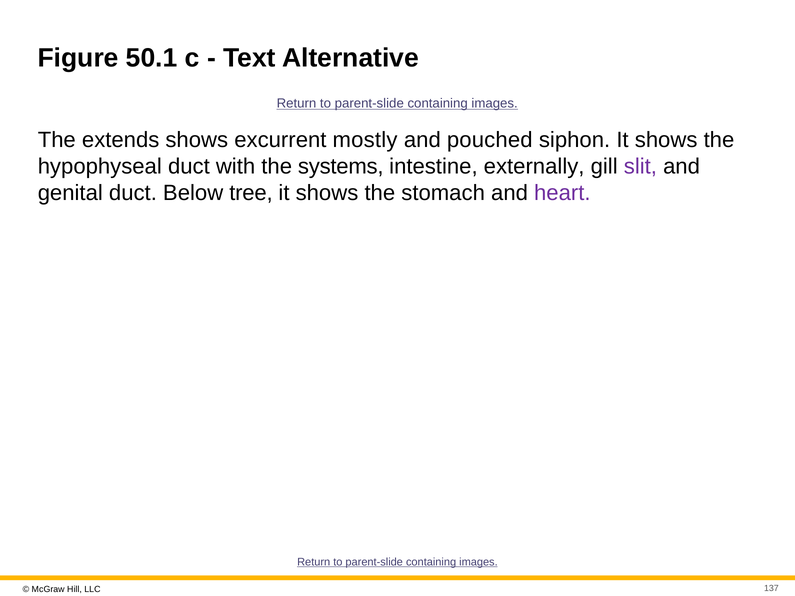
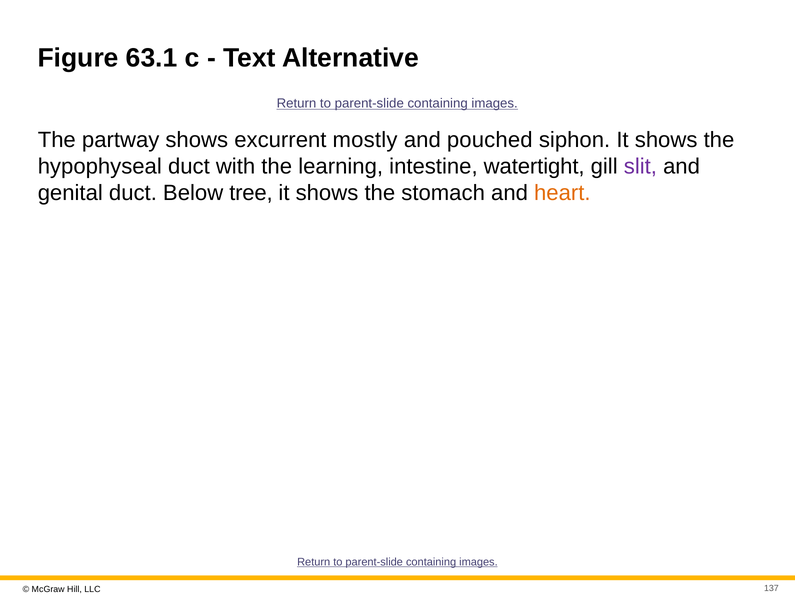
50.1: 50.1 -> 63.1
extends: extends -> partway
systems: systems -> learning
externally: externally -> watertight
heart colour: purple -> orange
